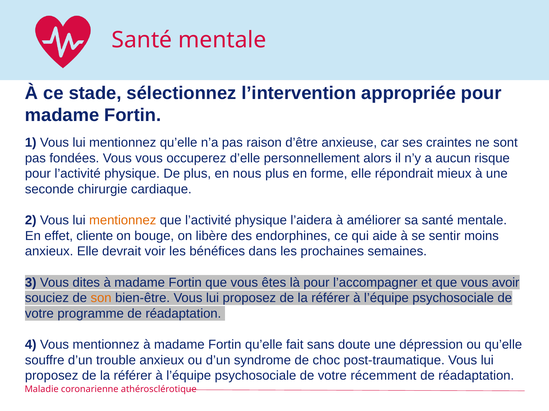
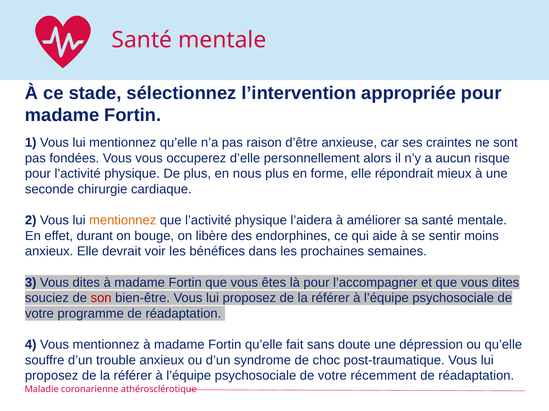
cliente: cliente -> durant
que vous avoir: avoir -> dites
son colour: orange -> red
